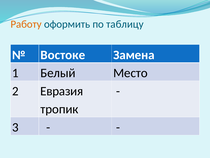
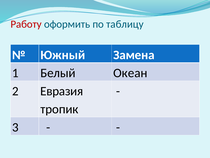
Работу colour: orange -> red
Востоке: Востоке -> Южный
Место: Место -> Океан
